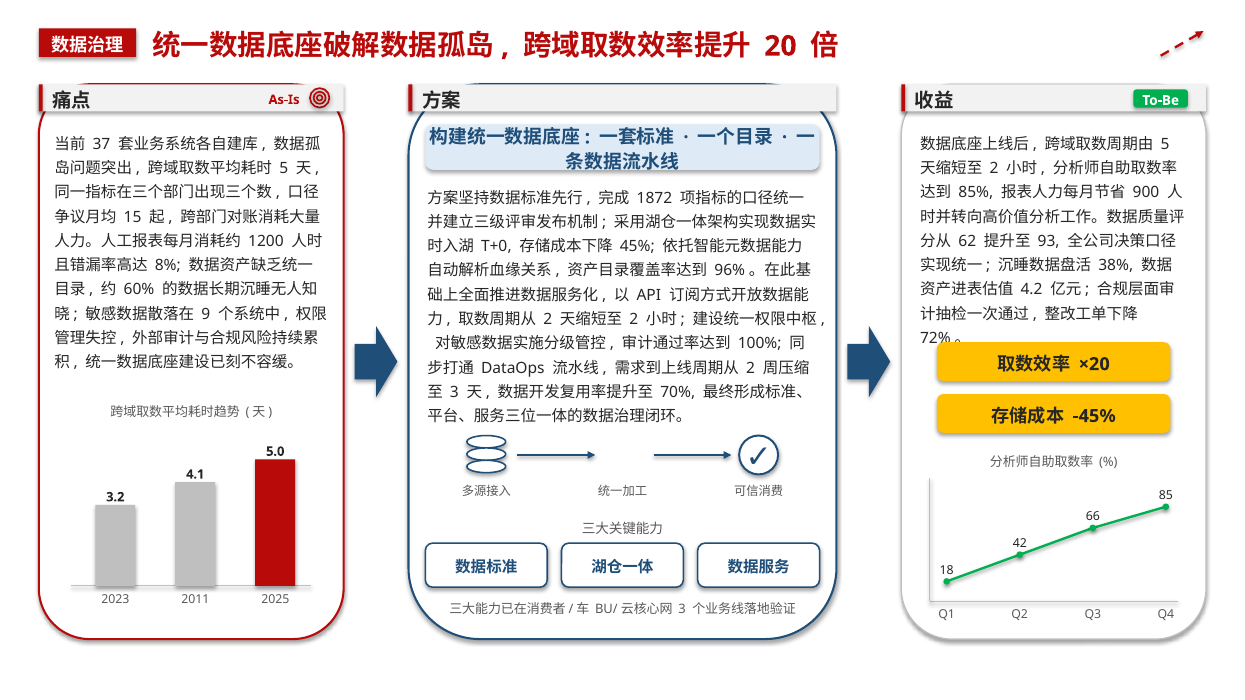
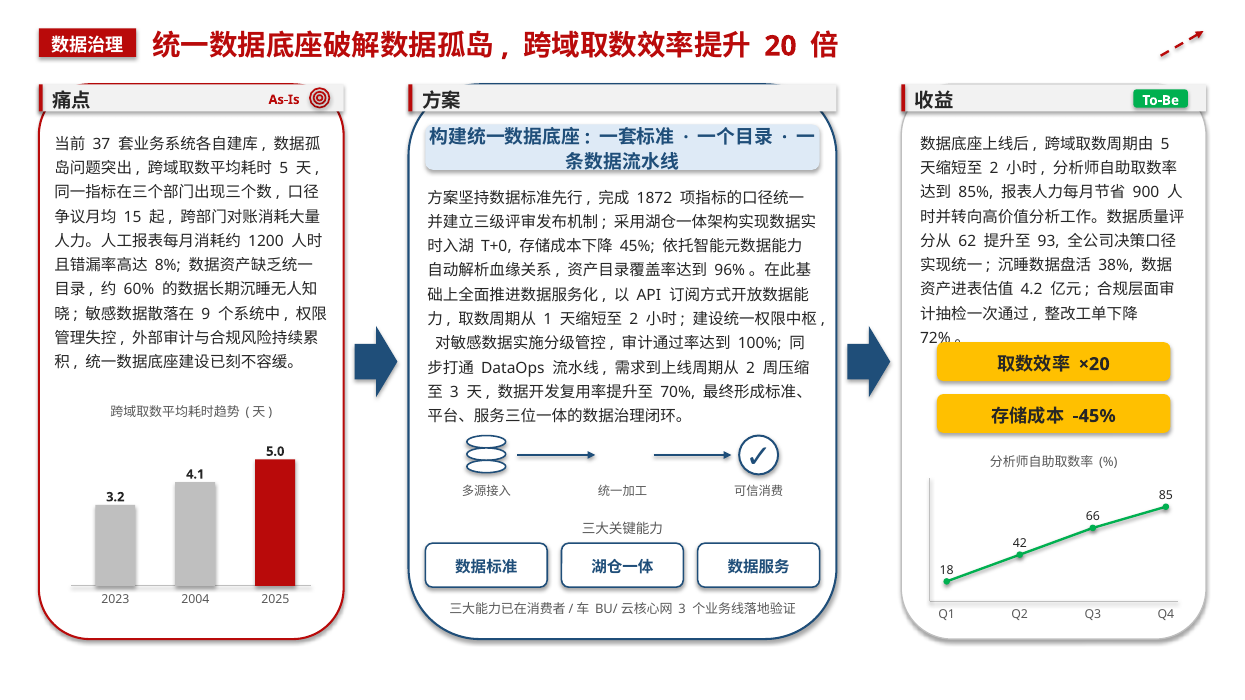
2 at (548, 320): 2 -> 1
2011: 2011 -> 2004
